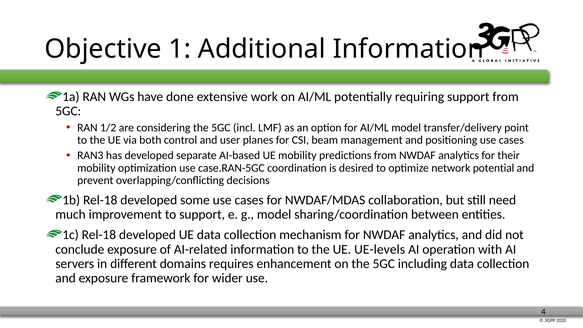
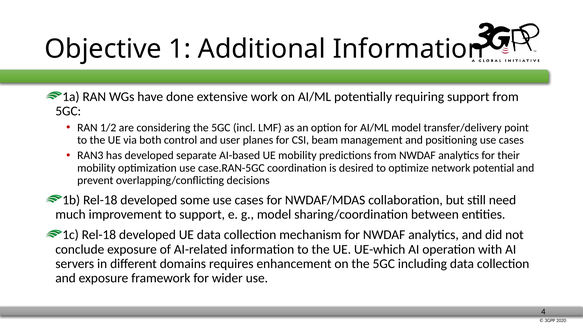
UE-levels: UE-levels -> UE-which
